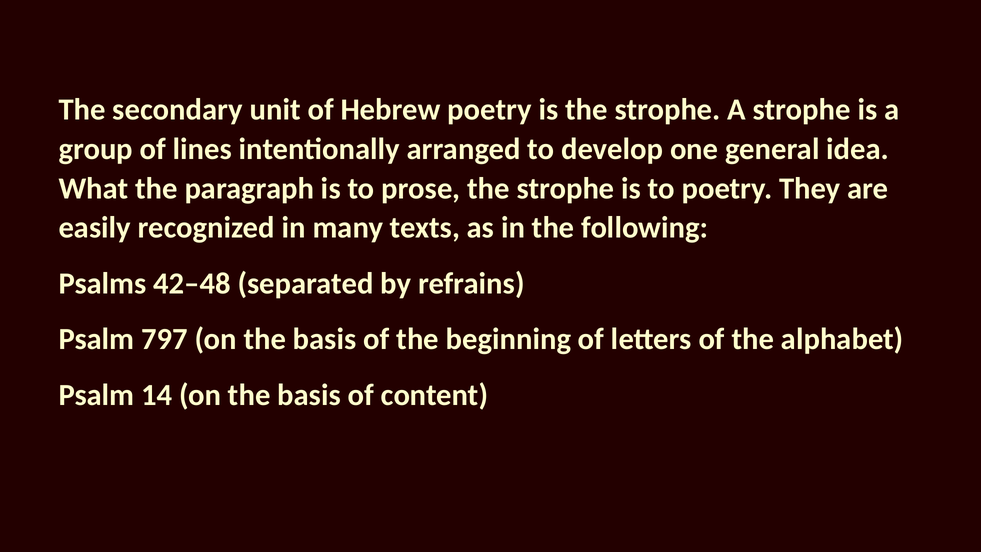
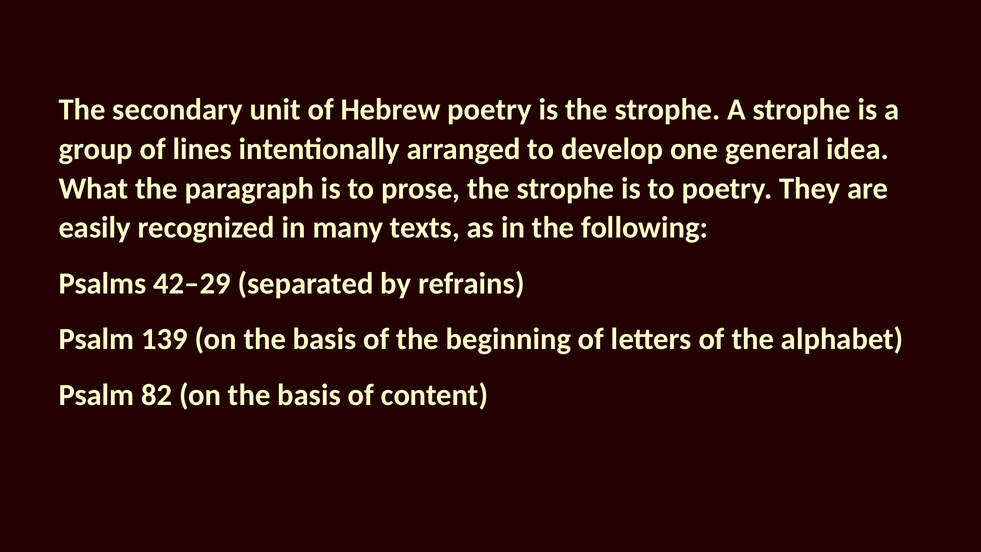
42–48: 42–48 -> 42–29
797: 797 -> 139
14: 14 -> 82
